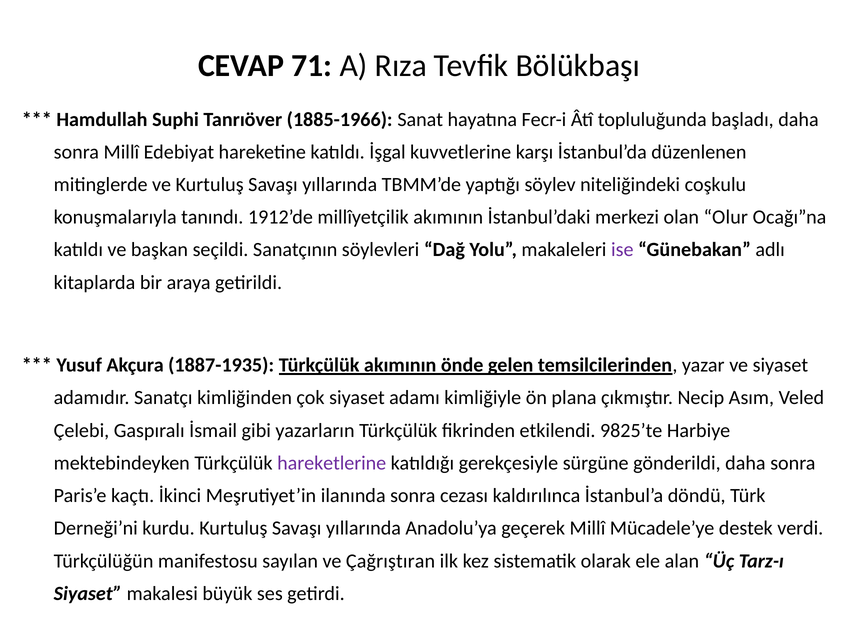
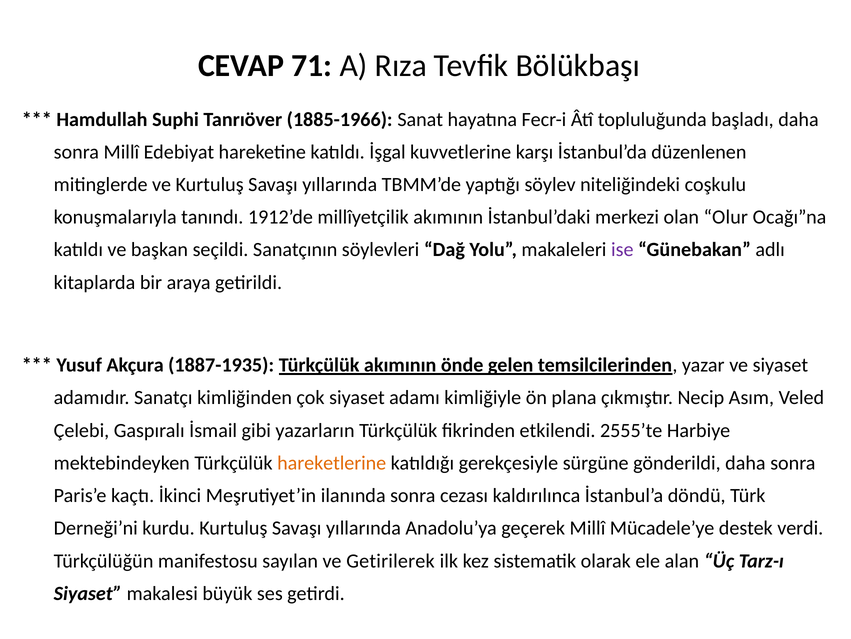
9825’te: 9825’te -> 2555’te
hareketlerine colour: purple -> orange
Çağrıştıran: Çağrıştıran -> Getirilerek
